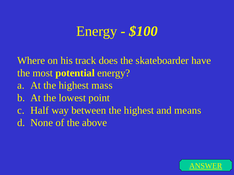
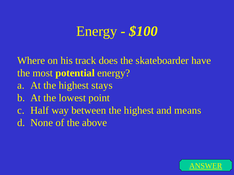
mass: mass -> stays
